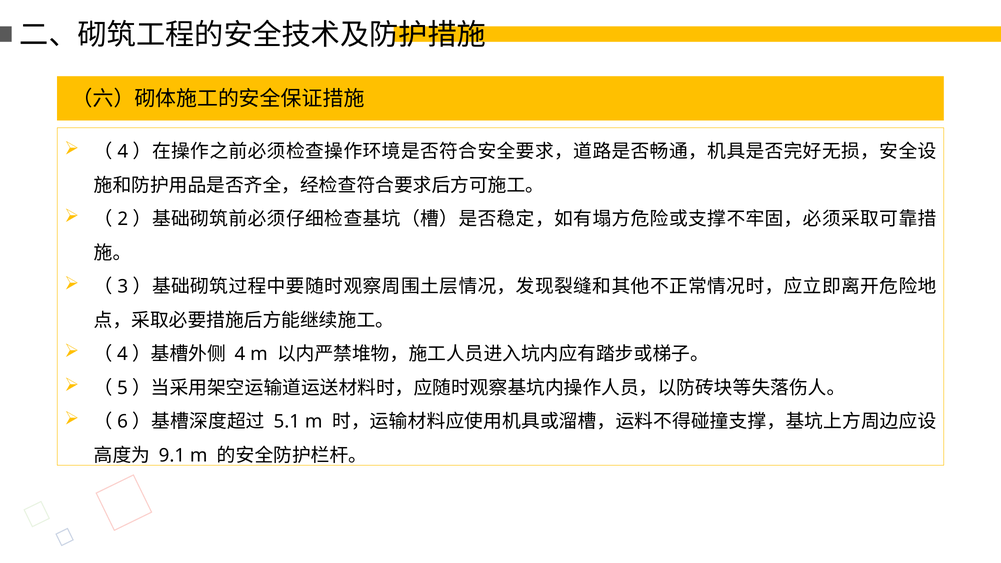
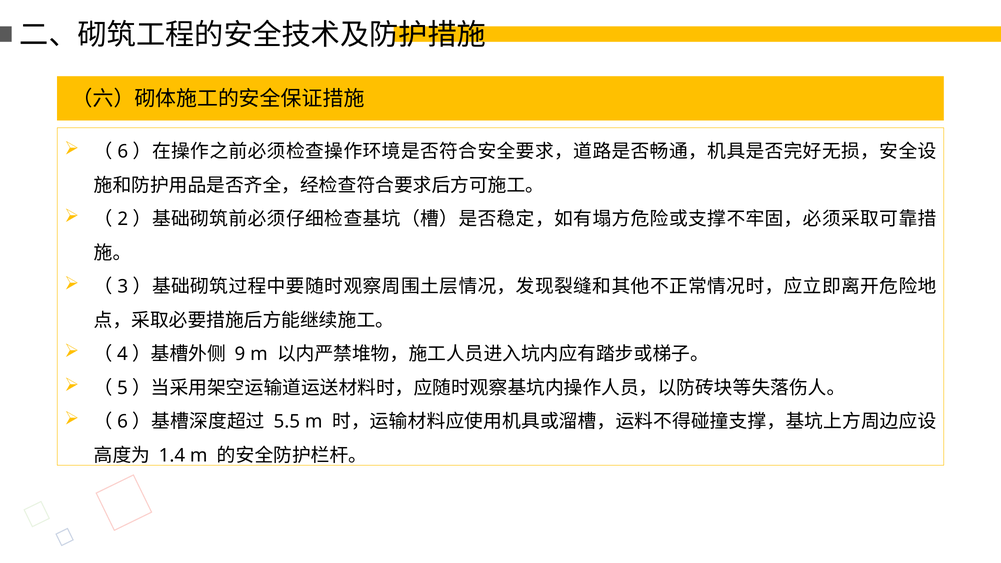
4 at (123, 152): 4 -> 6
4 at (240, 354): 4 -> 9
5.1: 5.1 -> 5.5
9.1: 9.1 -> 1.4
